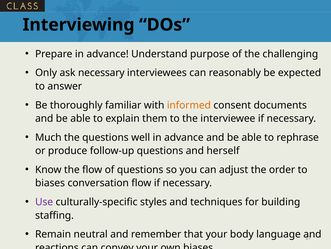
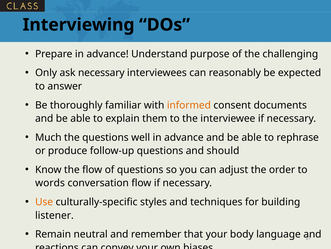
herself: herself -> should
biases at (50, 183): biases -> words
Use colour: purple -> orange
staffing: staffing -> listener
